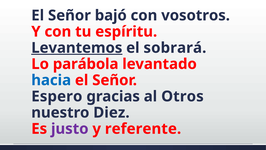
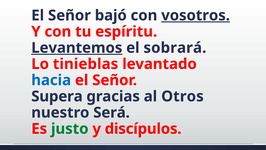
vosotros underline: none -> present
parábola: parábola -> tinieblas
Espero: Espero -> Supera
Diez: Diez -> Será
justo colour: purple -> green
referente: referente -> discípulos
